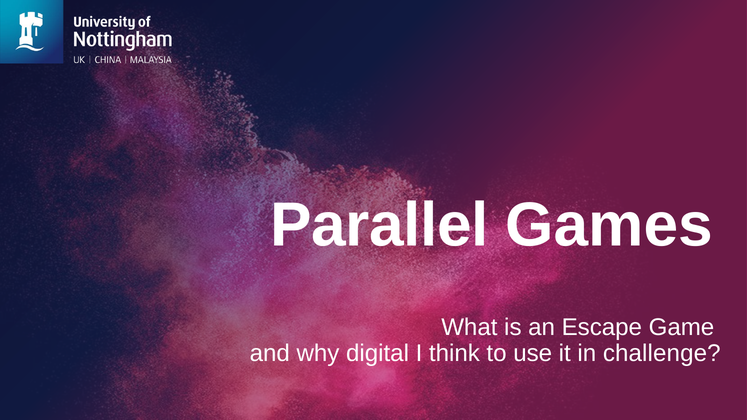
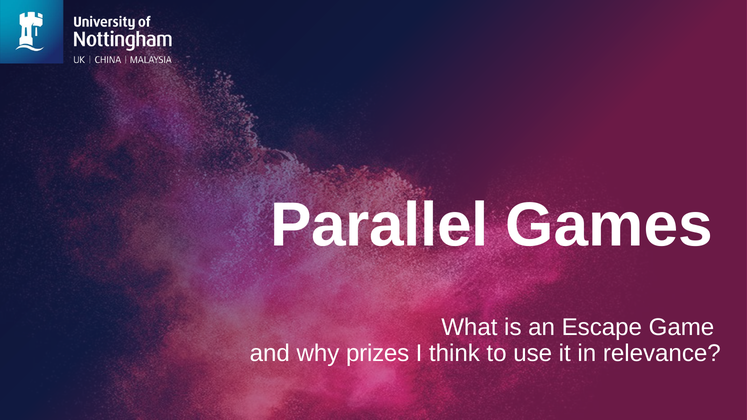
digital: digital -> prizes
challenge: challenge -> relevance
